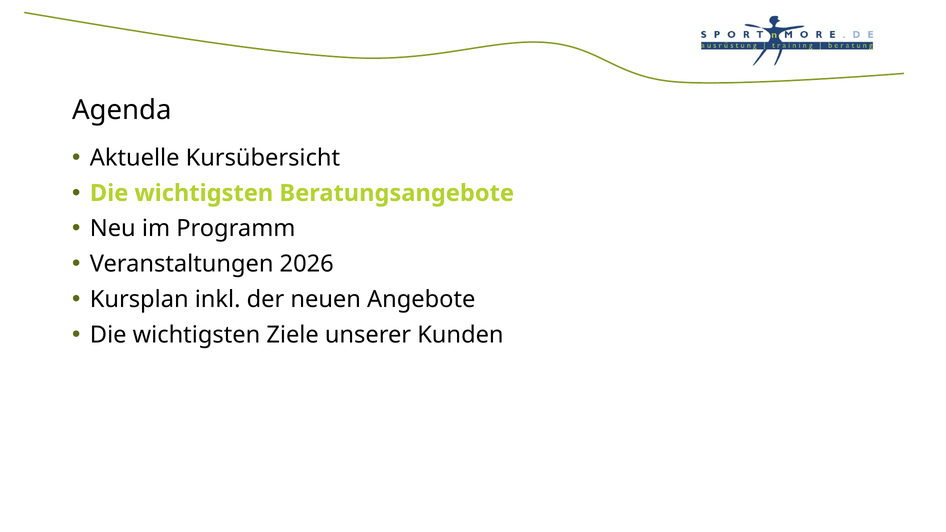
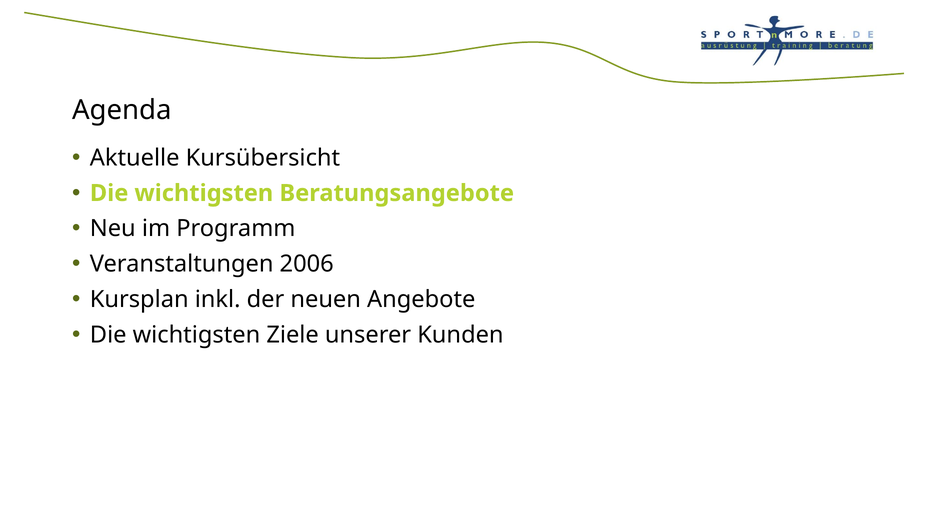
2026: 2026 -> 2006
